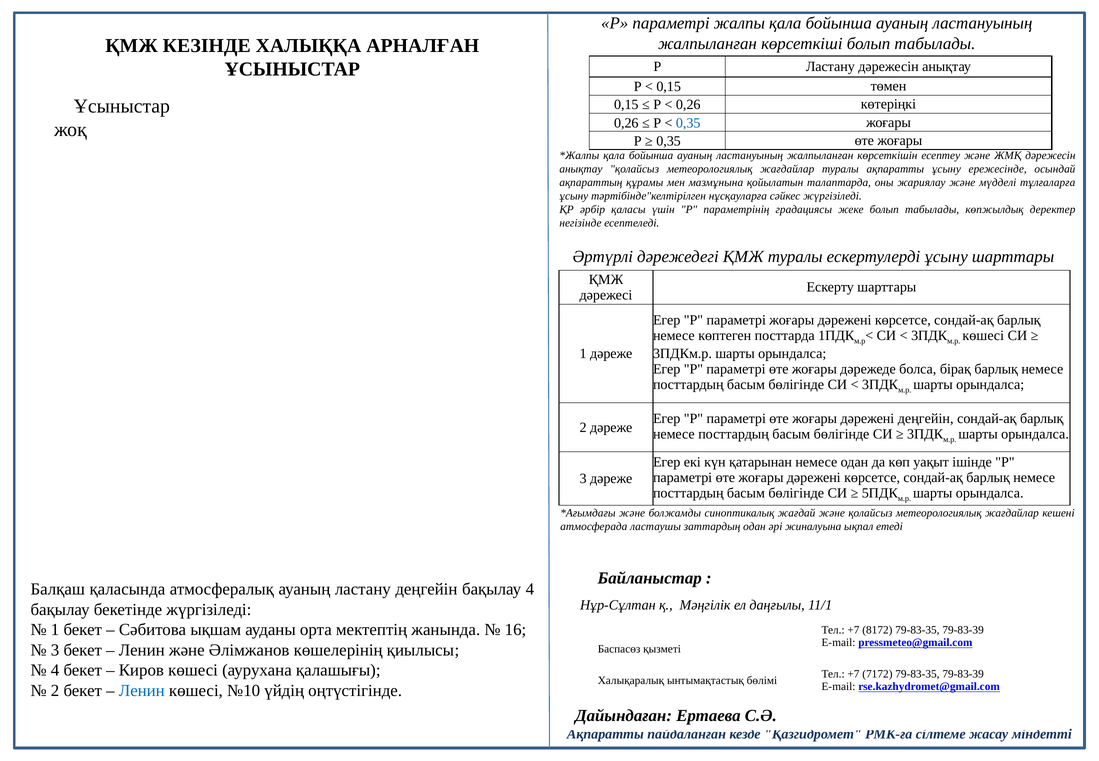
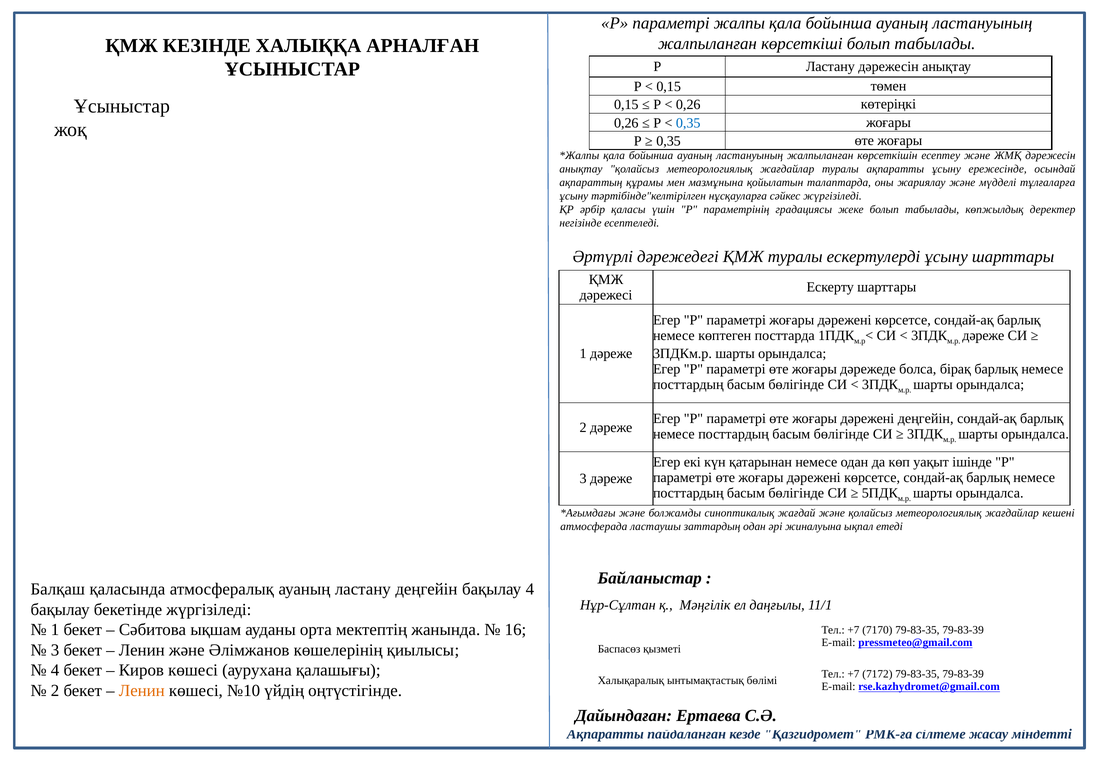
көшесі at (983, 336): көшесі -> дәреже
8172: 8172 -> 7170
Ленин at (142, 691) colour: blue -> orange
